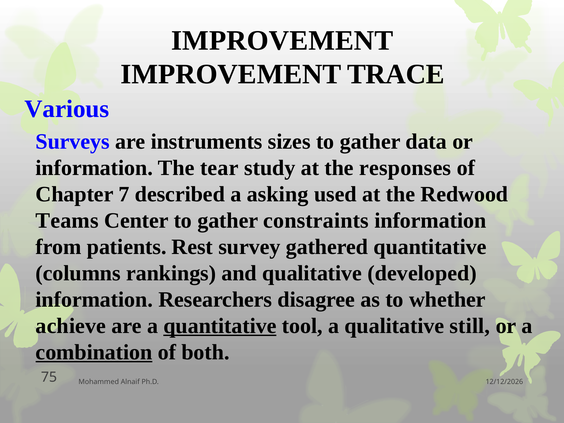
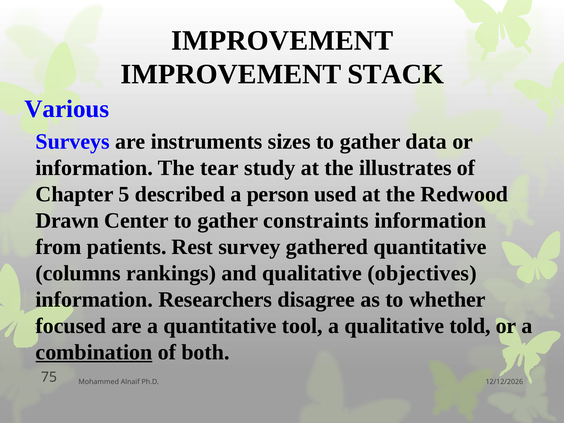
TRACE: TRACE -> STACK
responses: responses -> illustrates
7: 7 -> 5
asking: asking -> person
Teams: Teams -> Drawn
developed: developed -> objectives
achieve: achieve -> focused
quantitative at (220, 326) underline: present -> none
still: still -> told
